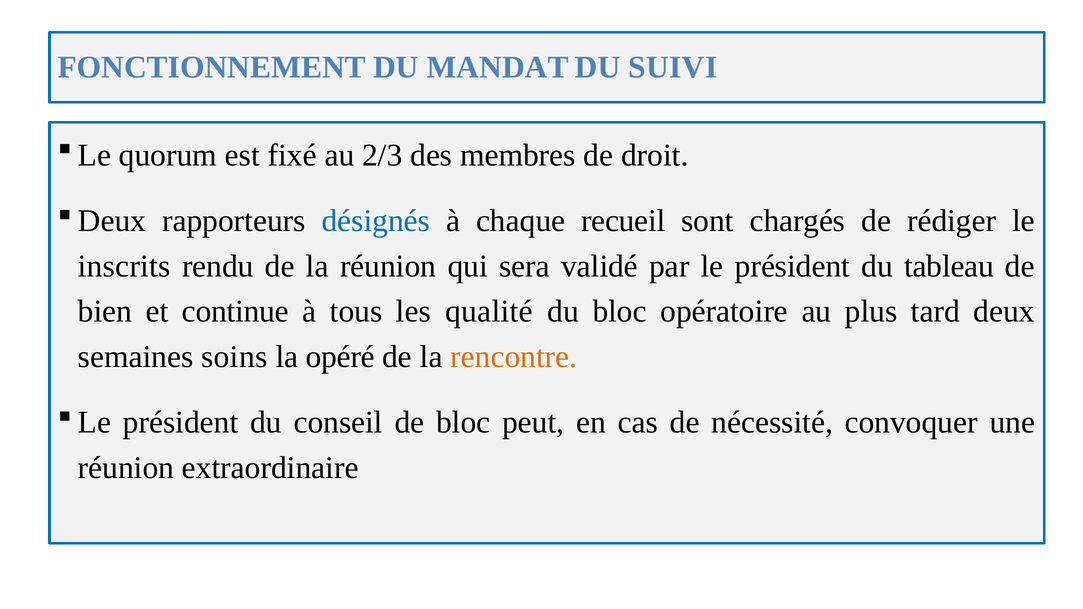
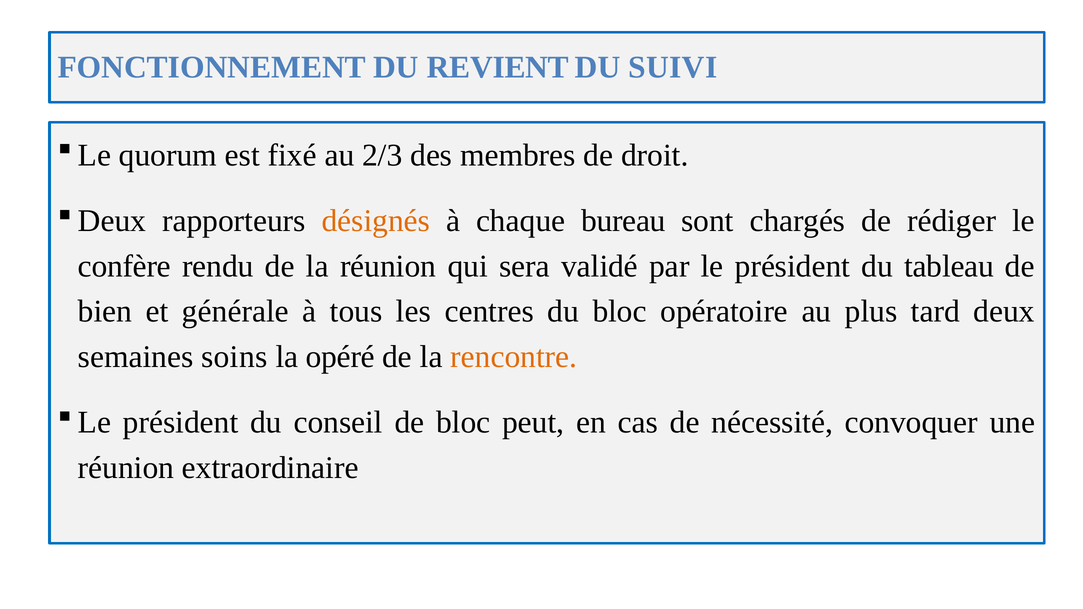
MANDAT: MANDAT -> REVIENT
désignés colour: blue -> orange
recueil: recueil -> bureau
inscrits: inscrits -> confère
continue: continue -> générale
qualité: qualité -> centres
